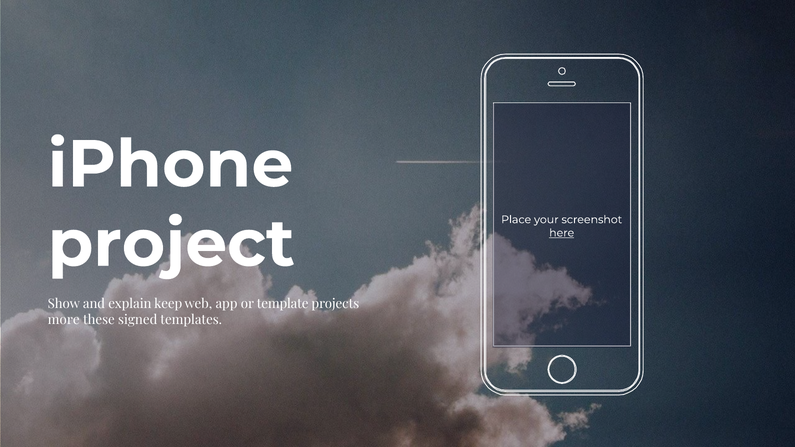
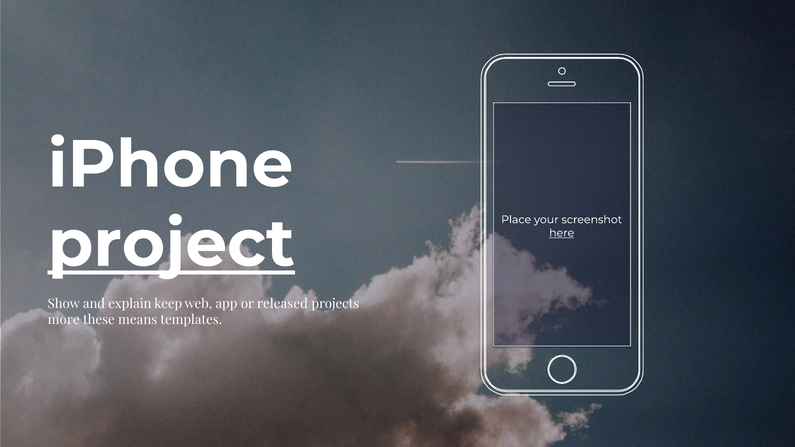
project underline: none -> present
template: template -> released
signed: signed -> means
